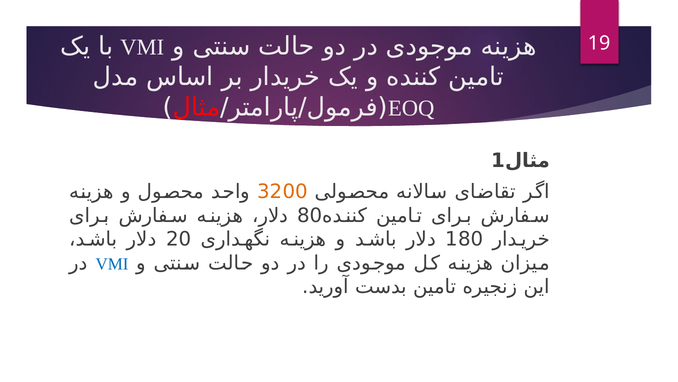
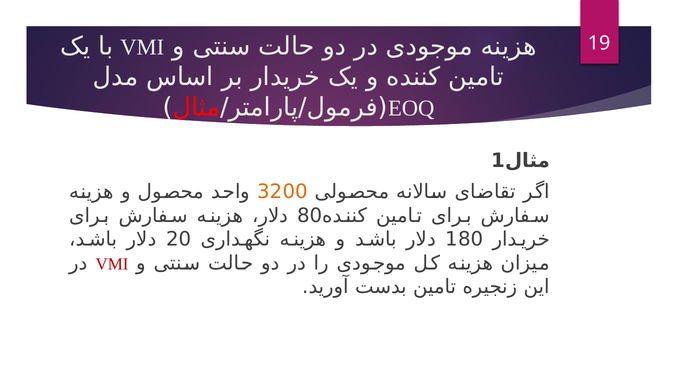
VMI at (112, 264) colour: blue -> red
